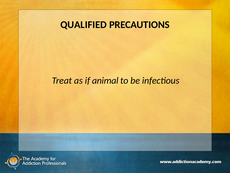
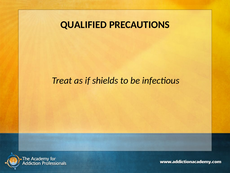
animal: animal -> shields
